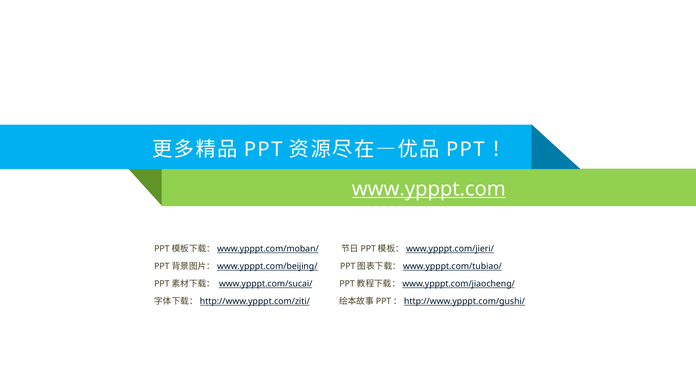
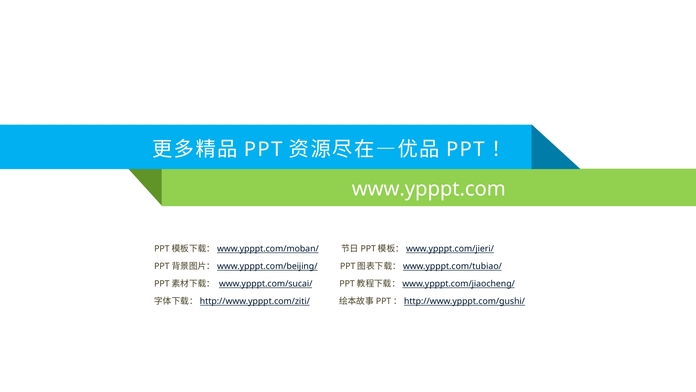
www.ypppt.com underline: present -> none
